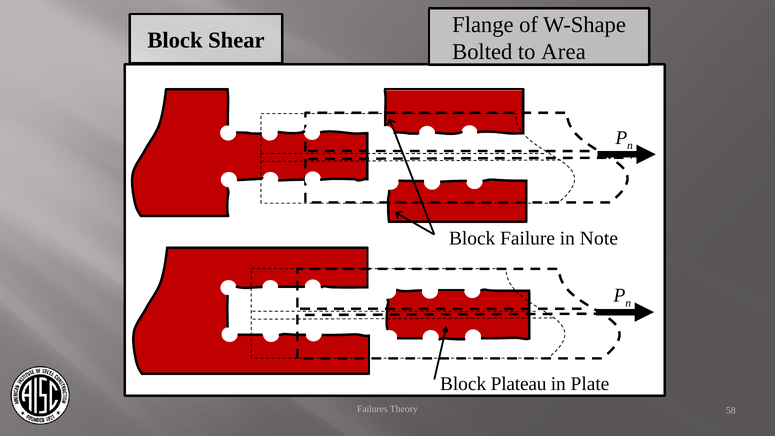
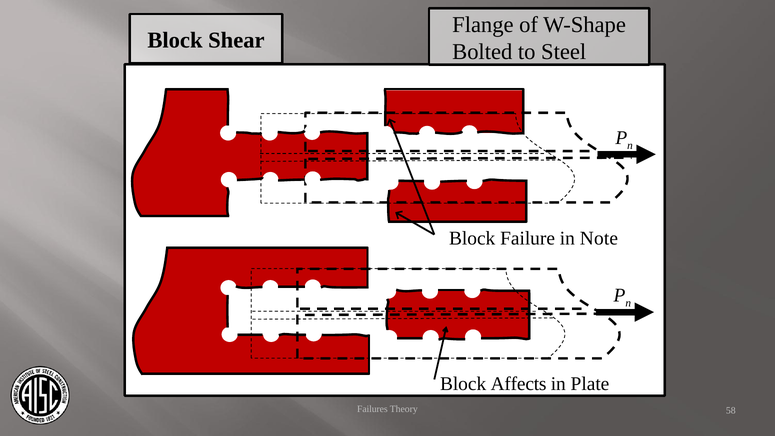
Area: Area -> Steel
Plateau: Plateau -> Affects
